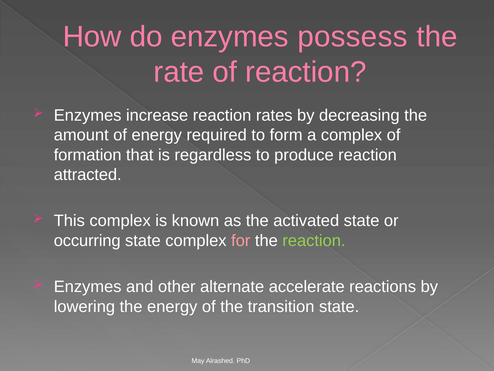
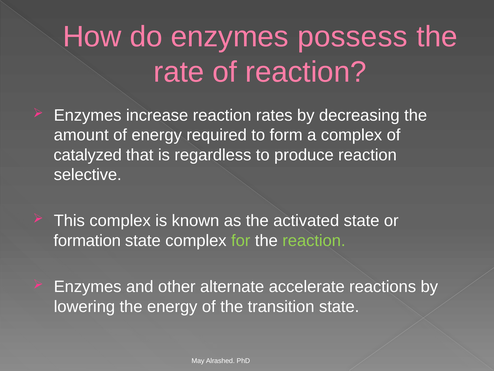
formation: formation -> catalyzed
attracted: attracted -> selective
occurring: occurring -> formation
for colour: pink -> light green
